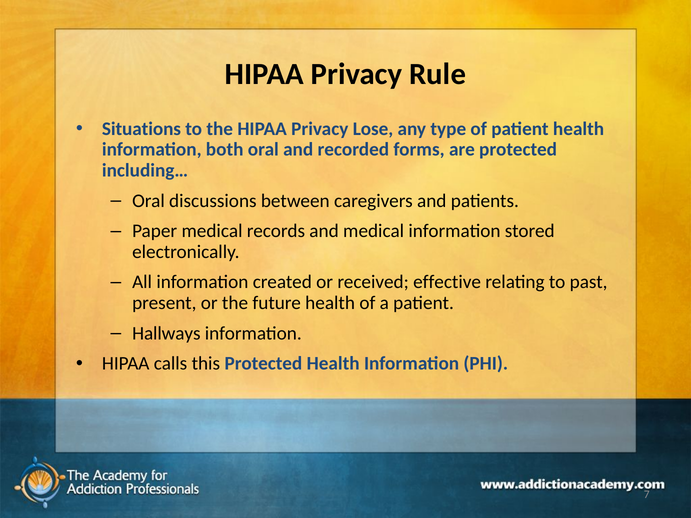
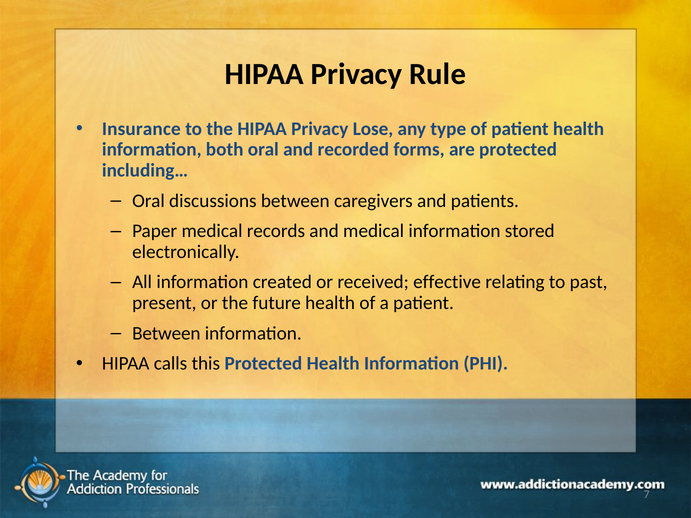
Situations: Situations -> Insurance
Hallways at (166, 333): Hallways -> Between
